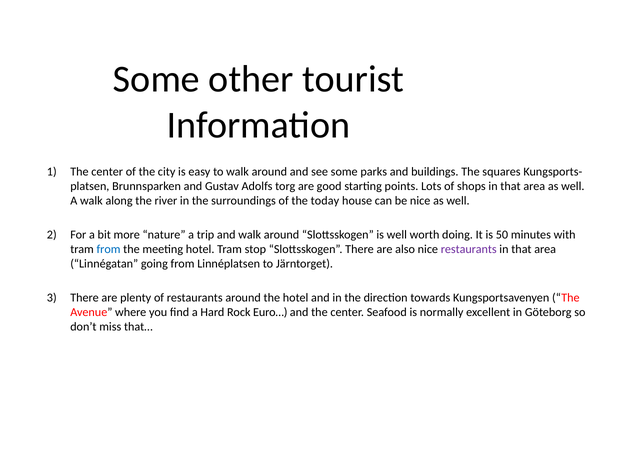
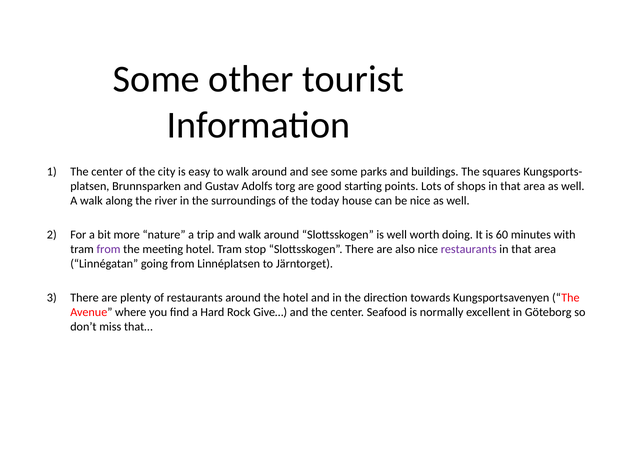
50: 50 -> 60
from at (109, 249) colour: blue -> purple
Euro…: Euro… -> Give…
